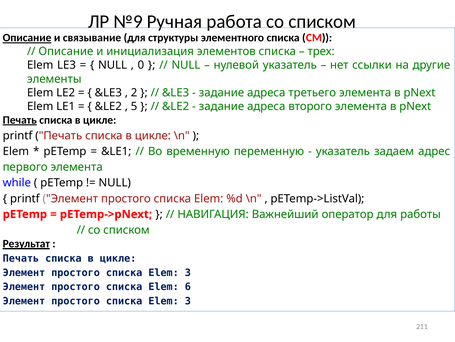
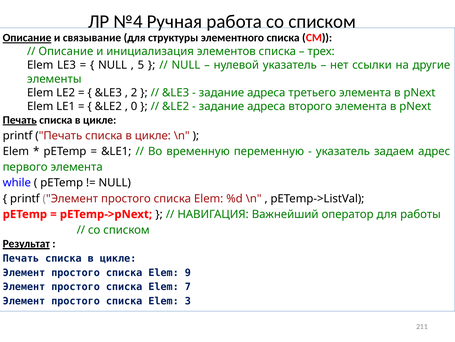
№9: №9 -> №4
0: 0 -> 5
5: 5 -> 0
3 at (188, 272): 3 -> 9
6: 6 -> 7
